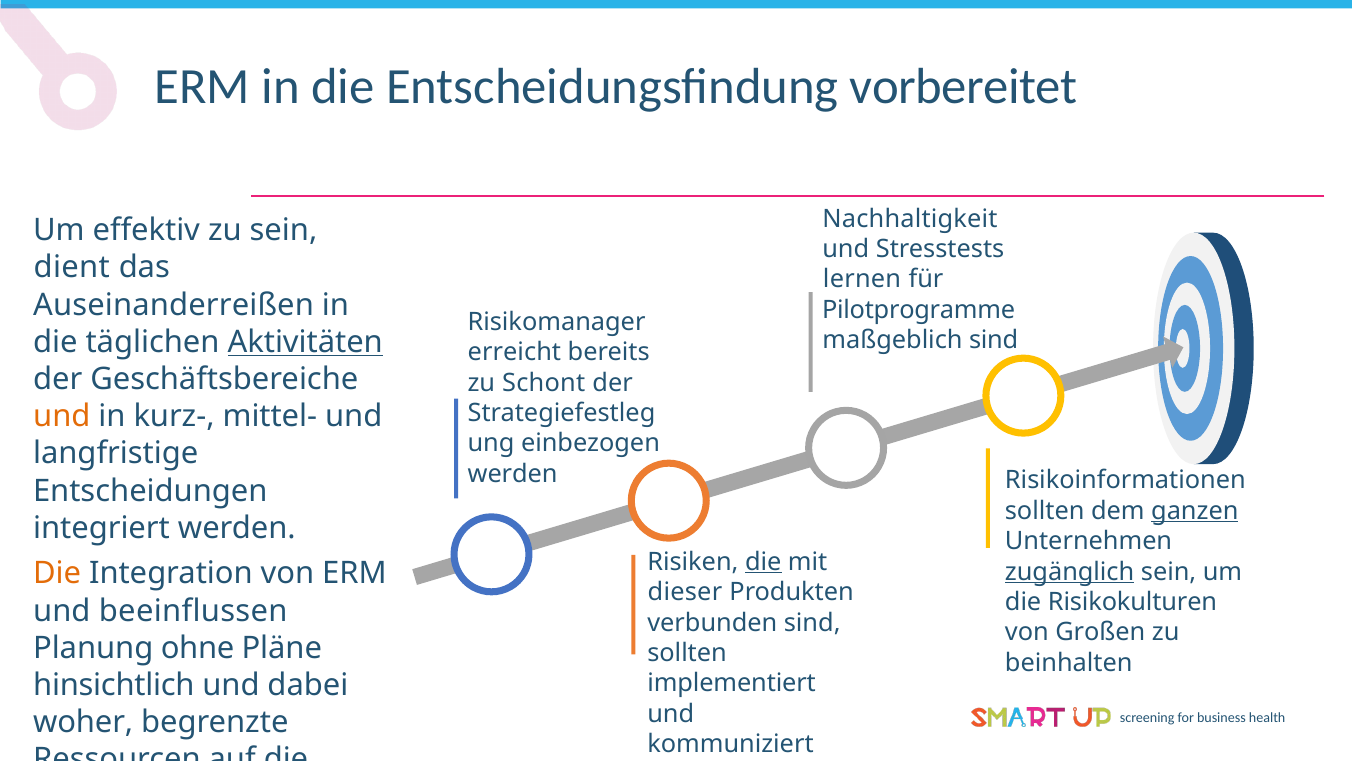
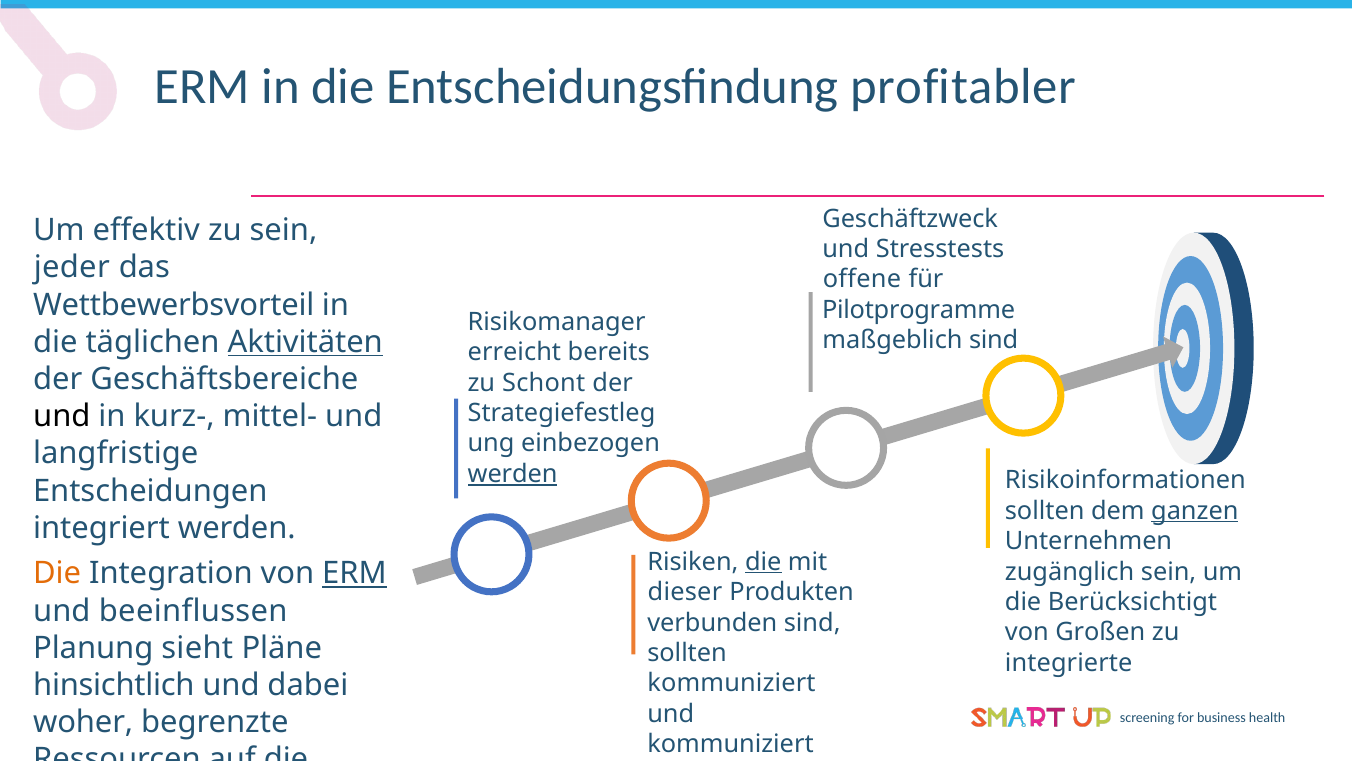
vorbereitet: vorbereitet -> profitabler
Nachhaltigkeit: Nachhaltigkeit -> Geschäftzweck
dient: dient -> jeder
lernen: lernen -> offene
Auseinanderreißen: Auseinanderreißen -> Wettbewerbsvorteil
und at (62, 416) colour: orange -> black
werden at (513, 474) underline: none -> present
zugänglich underline: present -> none
ERM at (354, 573) underline: none -> present
Risikokulturen: Risikokulturen -> Berücksichtigt
ohne: ohne -> sieht
beinhalten: beinhalten -> integrierte
implementiert at (732, 683): implementiert -> kommuniziert
